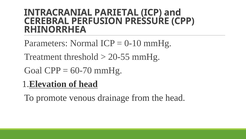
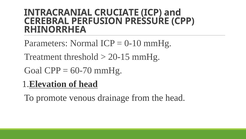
PARIETAL: PARIETAL -> CRUCIATE
20-55: 20-55 -> 20-15
